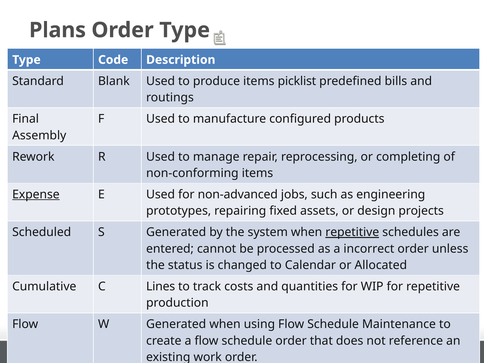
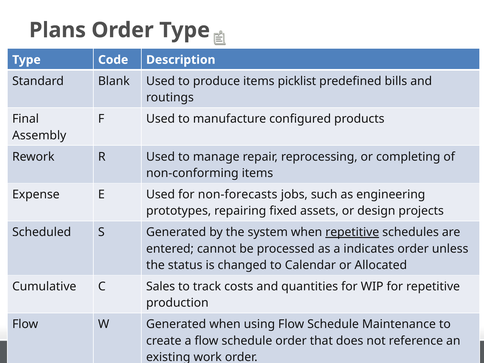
Expense underline: present -> none
non-advanced: non-advanced -> non-forecasts
incorrect: incorrect -> indicates
Lines: Lines -> Sales
